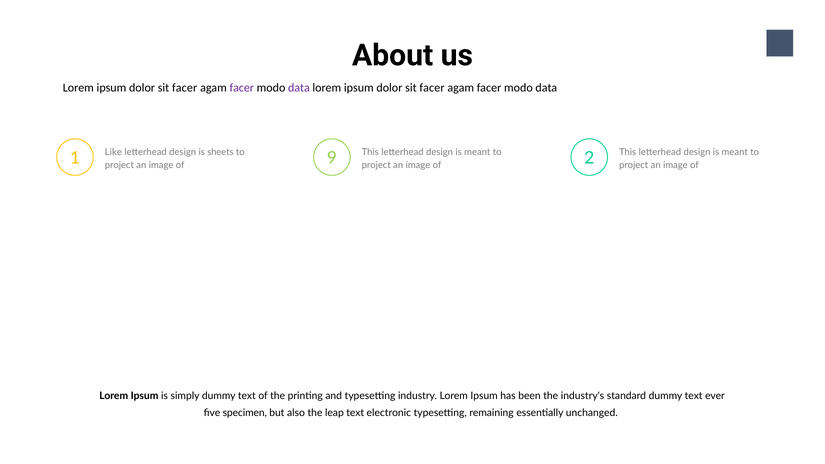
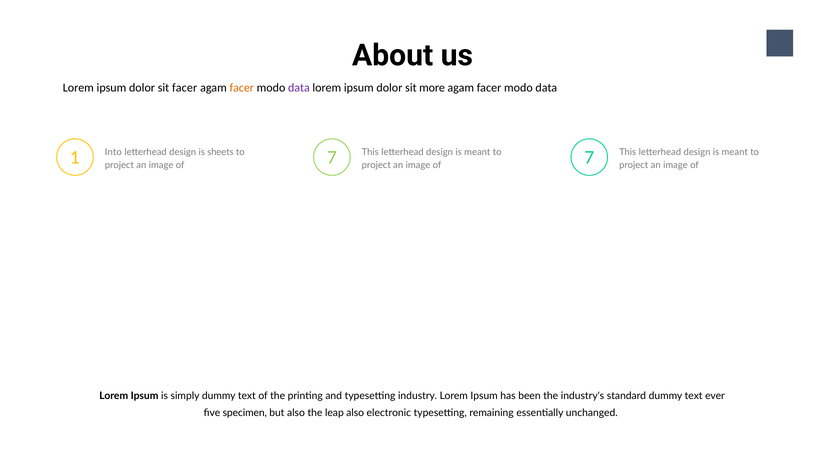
facer at (242, 88) colour: purple -> orange
facer at (432, 88): facer -> more
Like: Like -> Into
9 at (332, 158): 9 -> 7
2 at (589, 158): 2 -> 7
leap text: text -> also
